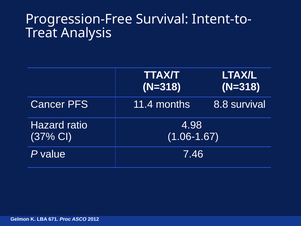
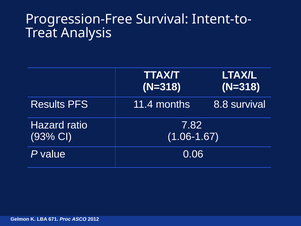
Cancer: Cancer -> Results
4.98: 4.98 -> 7.82
37%: 37% -> 93%
7.46: 7.46 -> 0.06
